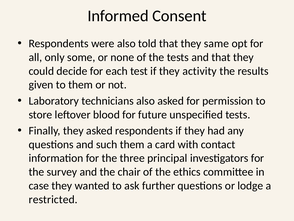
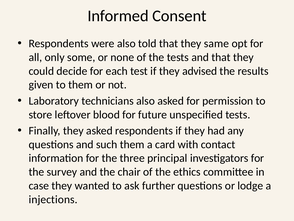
activity: activity -> advised
restricted: restricted -> injections
